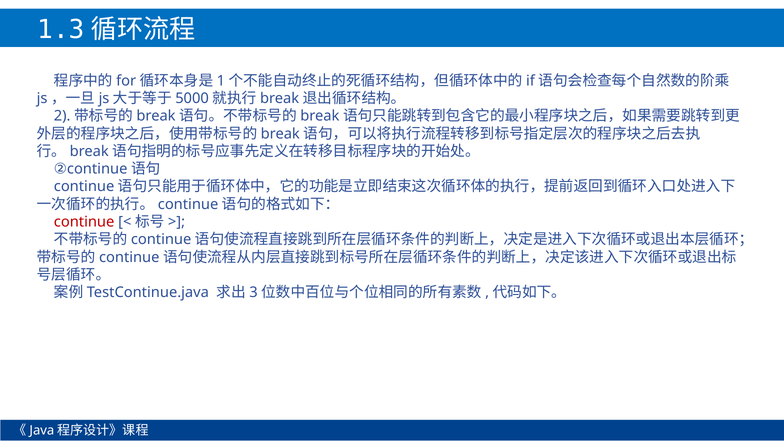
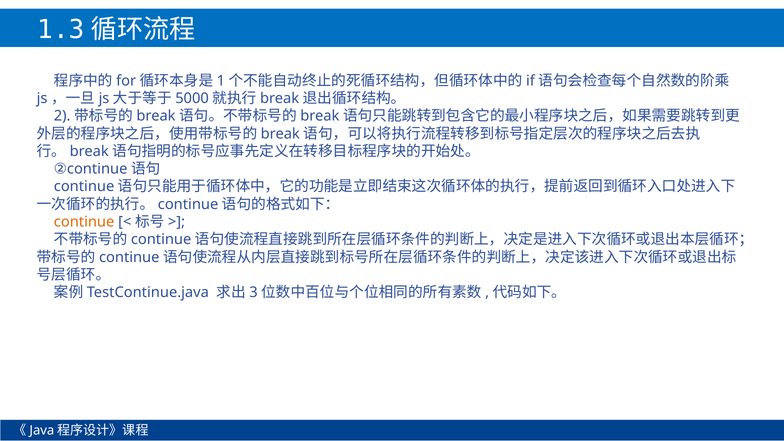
continue colour: red -> orange
